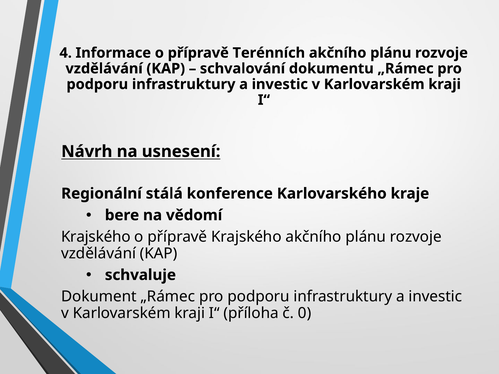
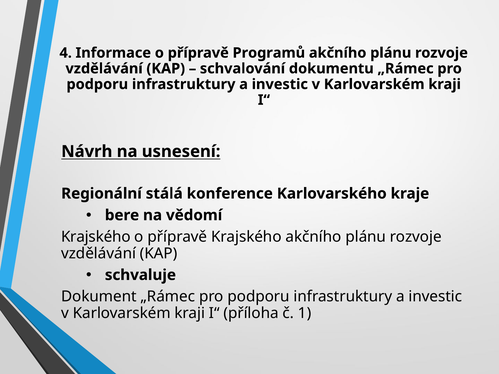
Terénních: Terénních -> Programů
0: 0 -> 1
